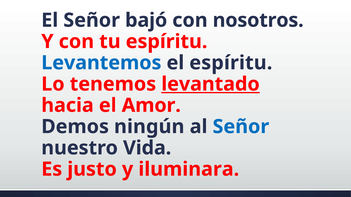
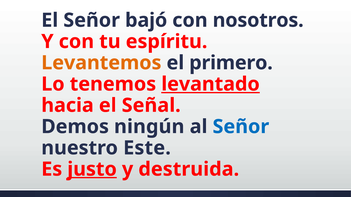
Levantemos colour: blue -> orange
el espíritu: espíritu -> primero
Amor: Amor -> Señal
Vida: Vida -> Este
justo underline: none -> present
iluminara: iluminara -> destruida
